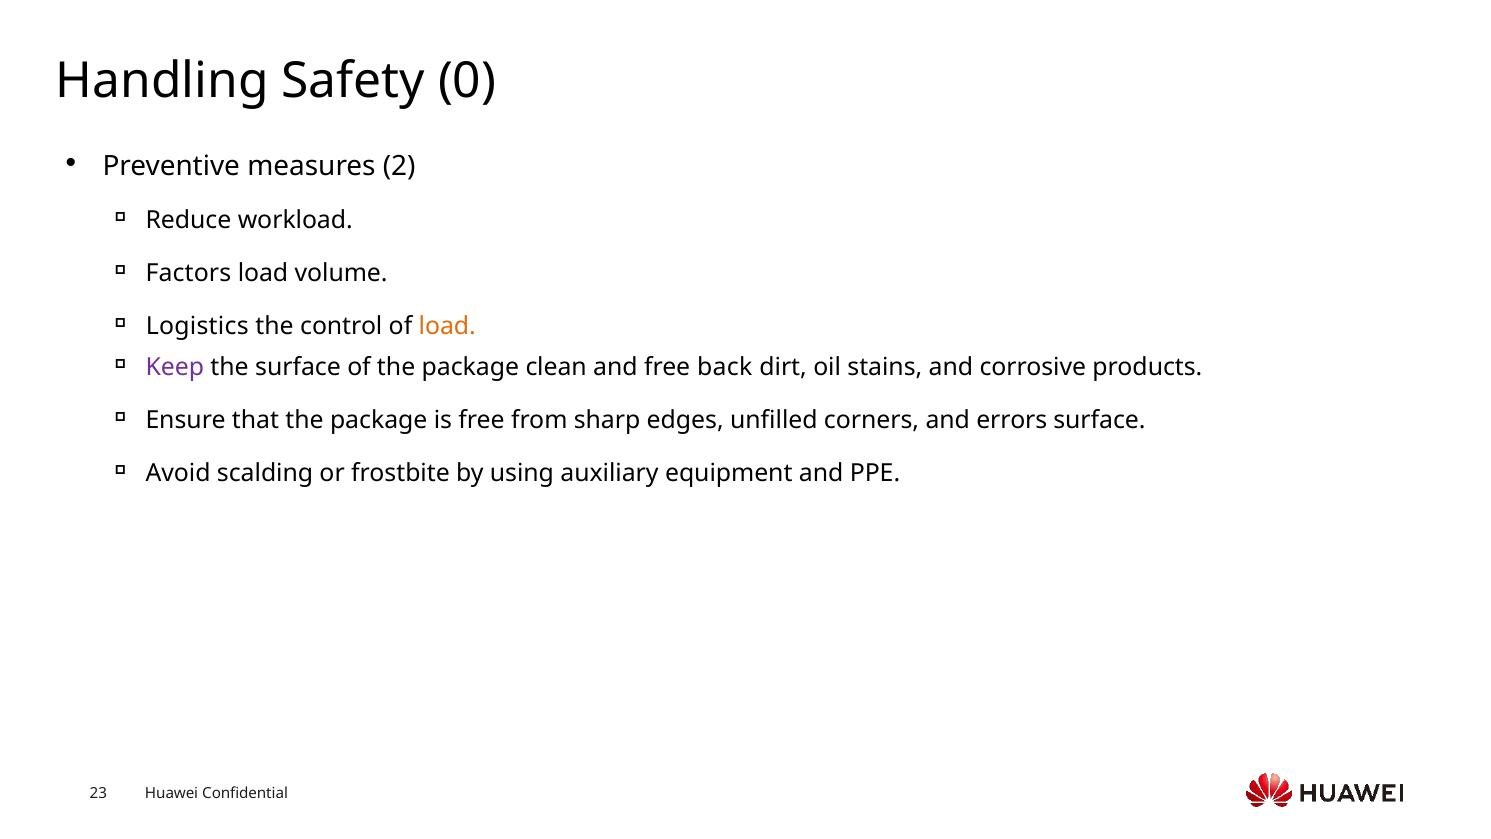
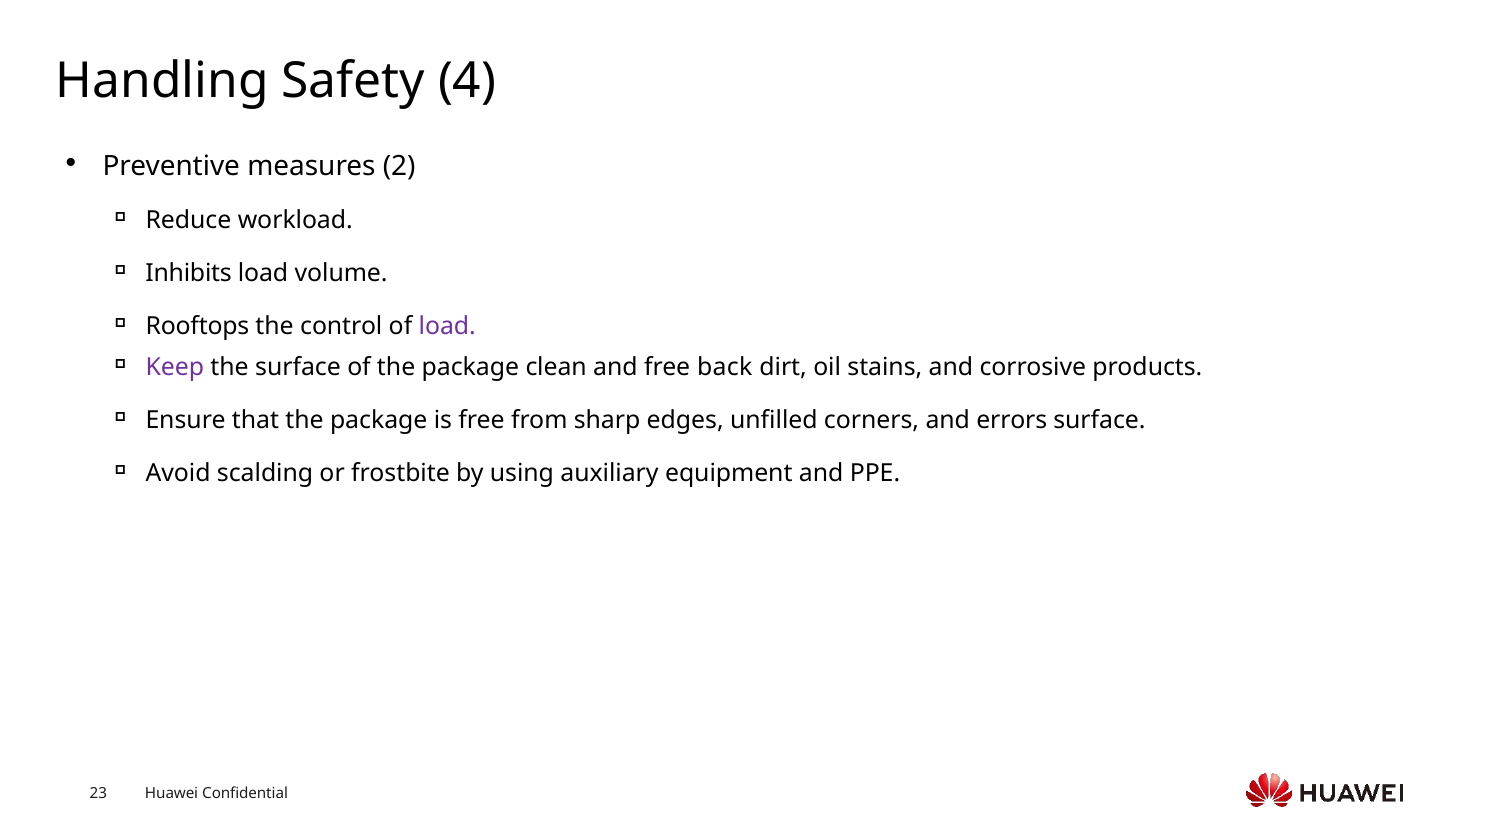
0: 0 -> 4
Factors: Factors -> Inhibits
Logistics: Logistics -> Rooftops
load at (447, 326) colour: orange -> purple
